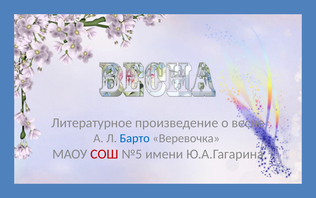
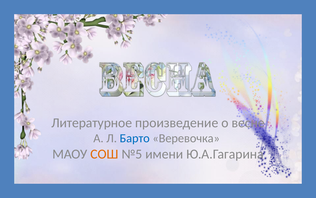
СОШ colour: red -> orange
